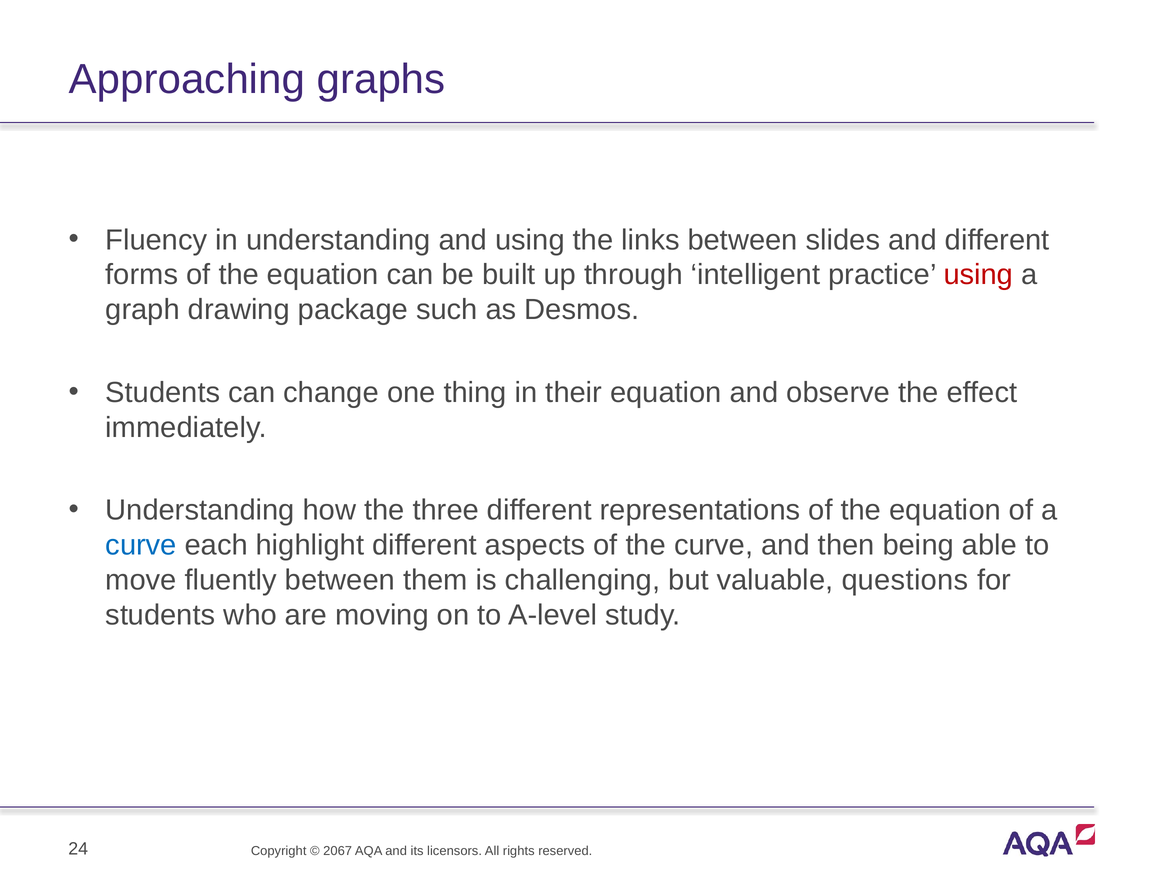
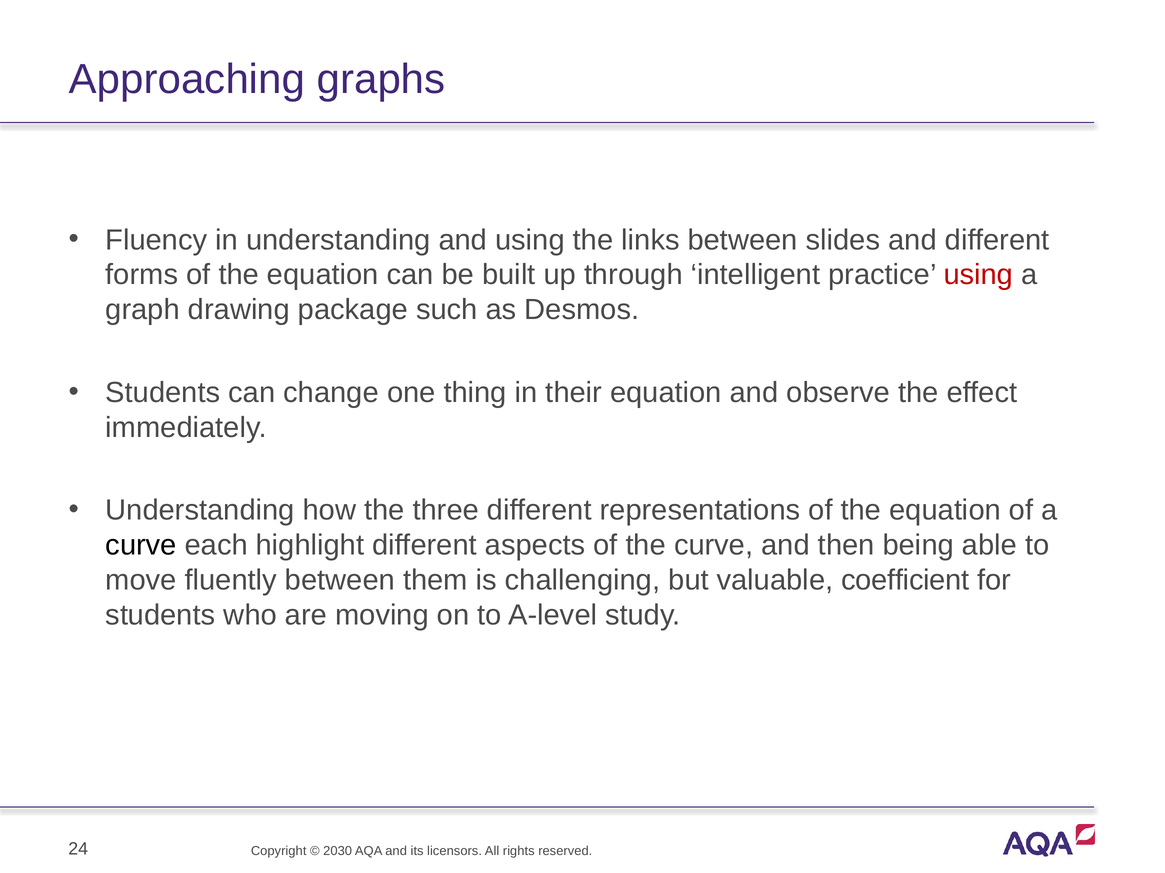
curve at (141, 546) colour: blue -> black
questions: questions -> coefficient
2067: 2067 -> 2030
